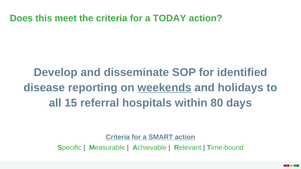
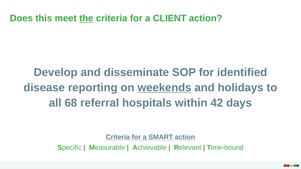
the underline: none -> present
TODAY: TODAY -> CLIENT
15: 15 -> 68
80: 80 -> 42
